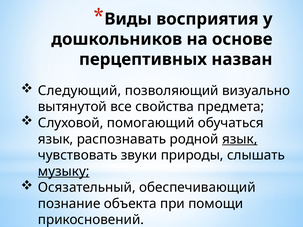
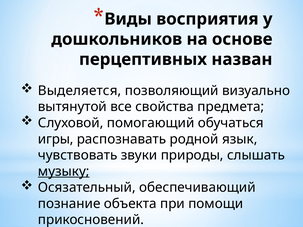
Следующий: Следующий -> Выделяется
язык at (56, 139): язык -> игры
язык at (240, 139) underline: present -> none
